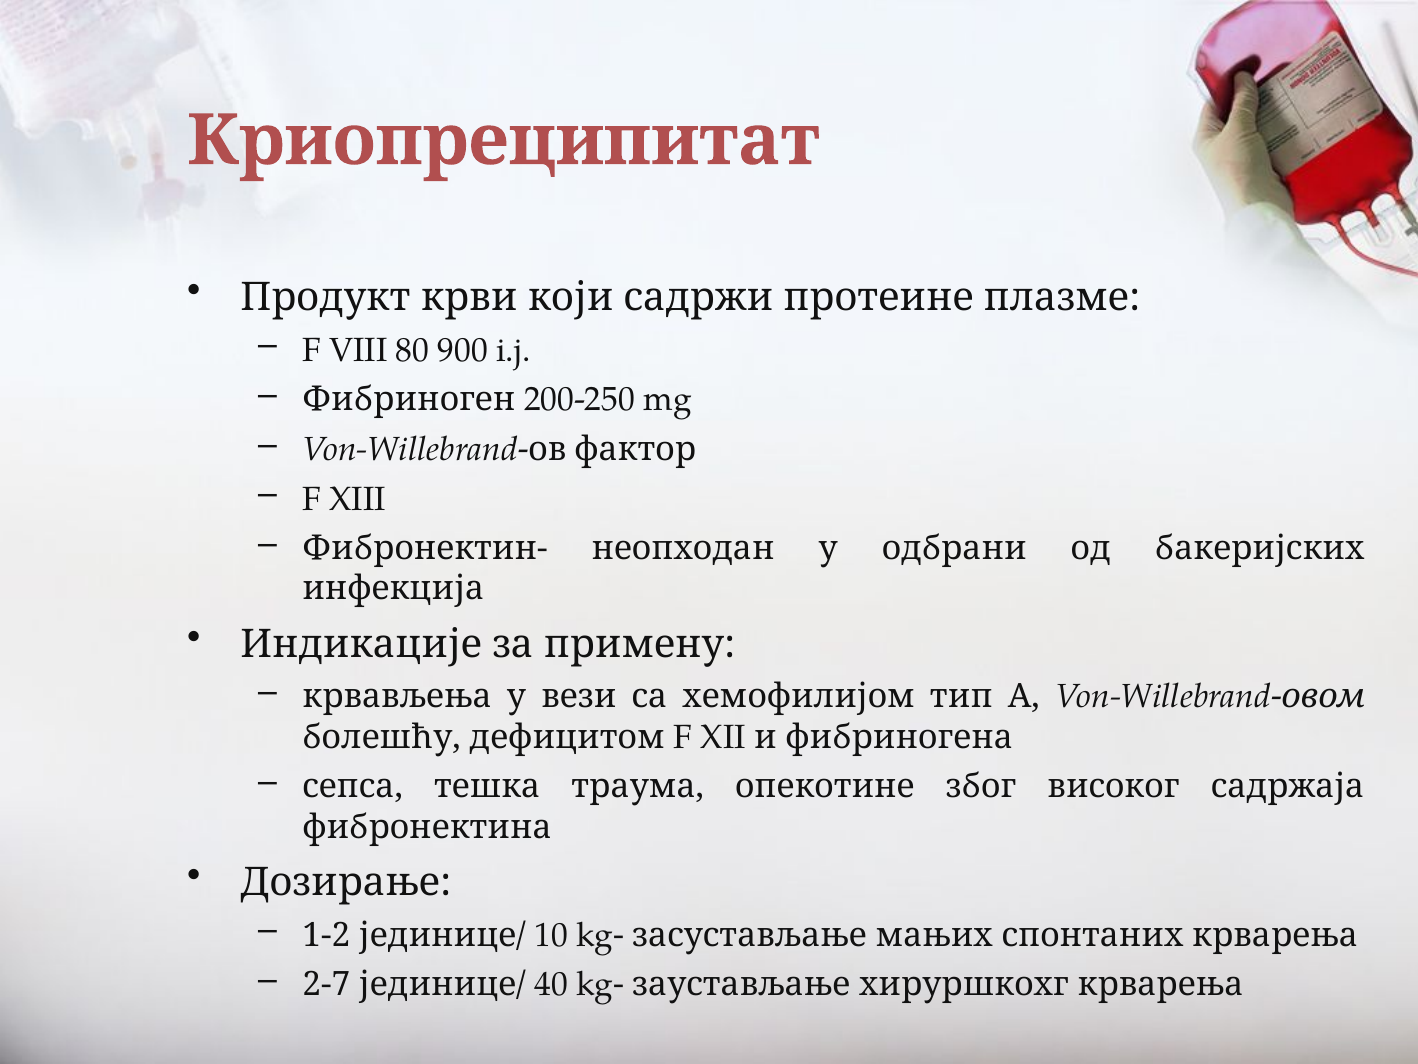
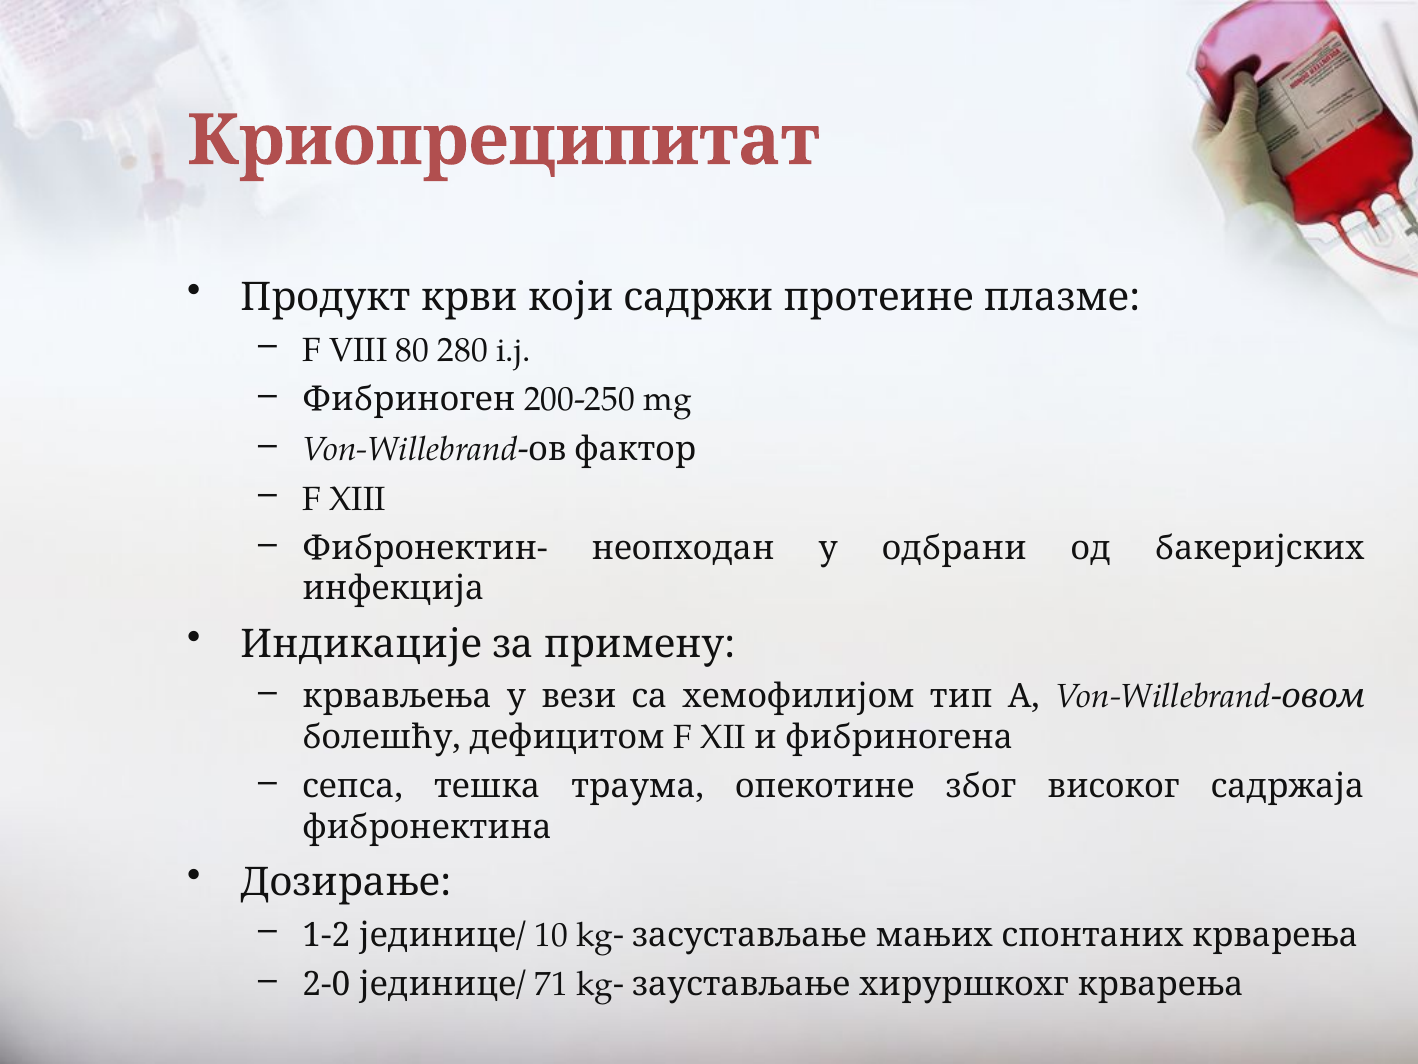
900: 900 -> 280
2-7: 2-7 -> 2-0
40: 40 -> 71
